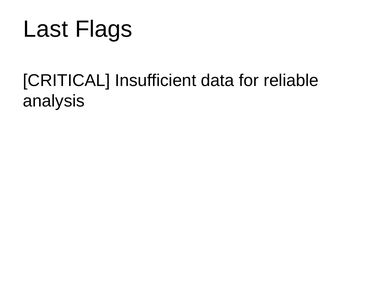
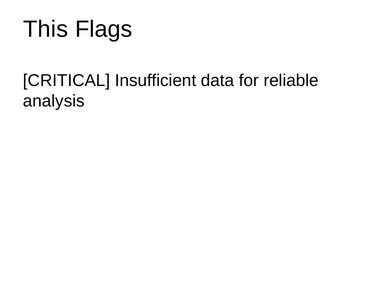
Last: Last -> This
